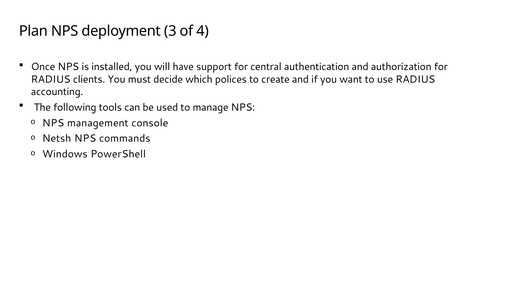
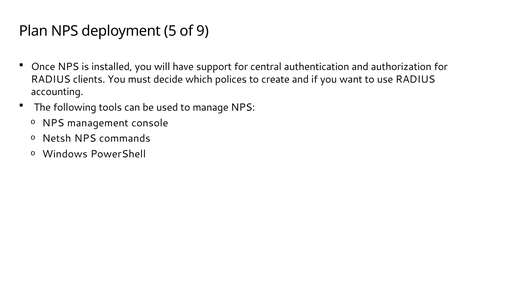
3: 3 -> 5
4: 4 -> 9
